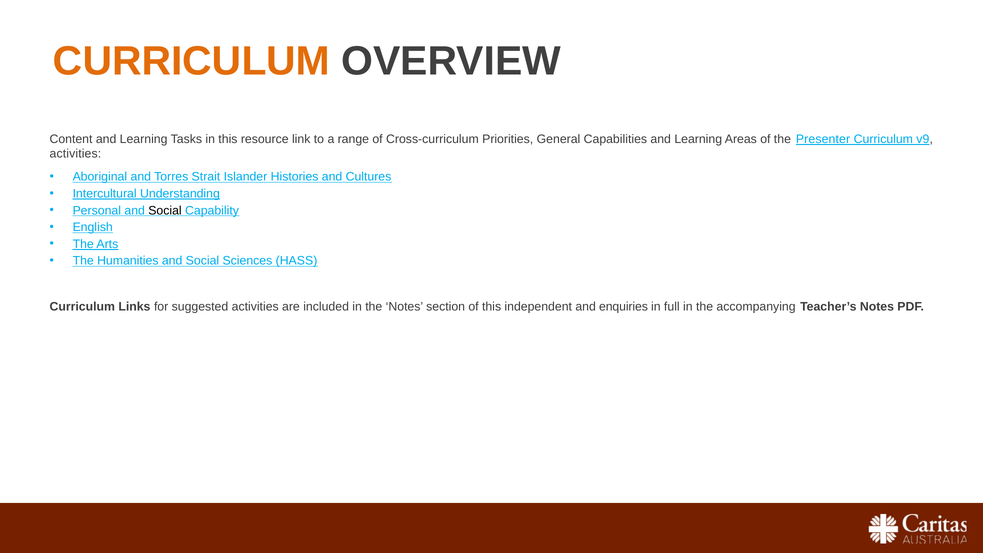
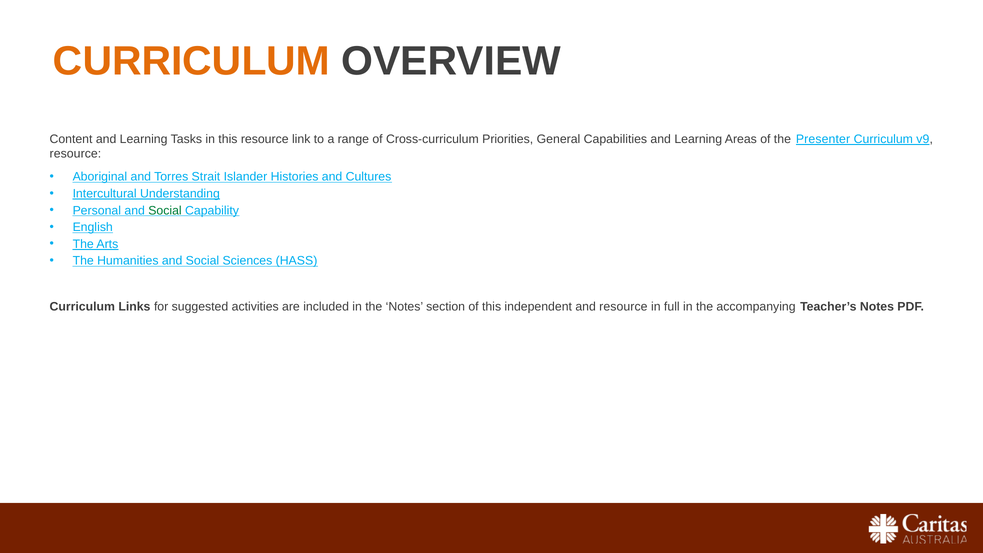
activities at (75, 154): activities -> resource
Social at (165, 210) colour: black -> green
and enquiries: enquiries -> resource
